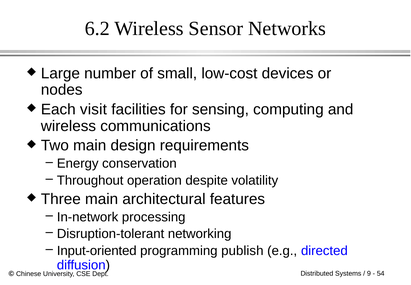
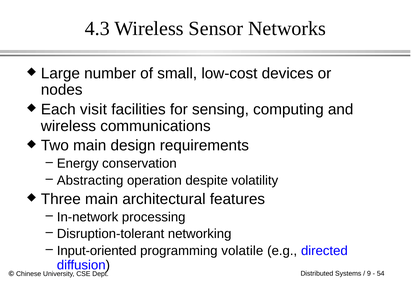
6.2: 6.2 -> 4.3
Throughout: Throughout -> Abstracting
publish: publish -> volatile
